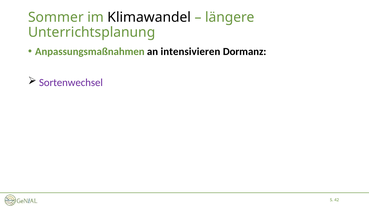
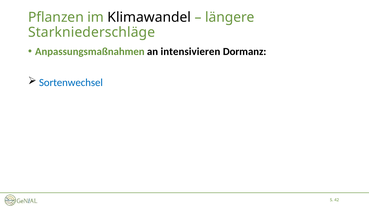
Sommer: Sommer -> Pflanzen
Unterrichtsplanung: Unterrichtsplanung -> Starkniederschläge
Sortenwechsel colour: purple -> blue
